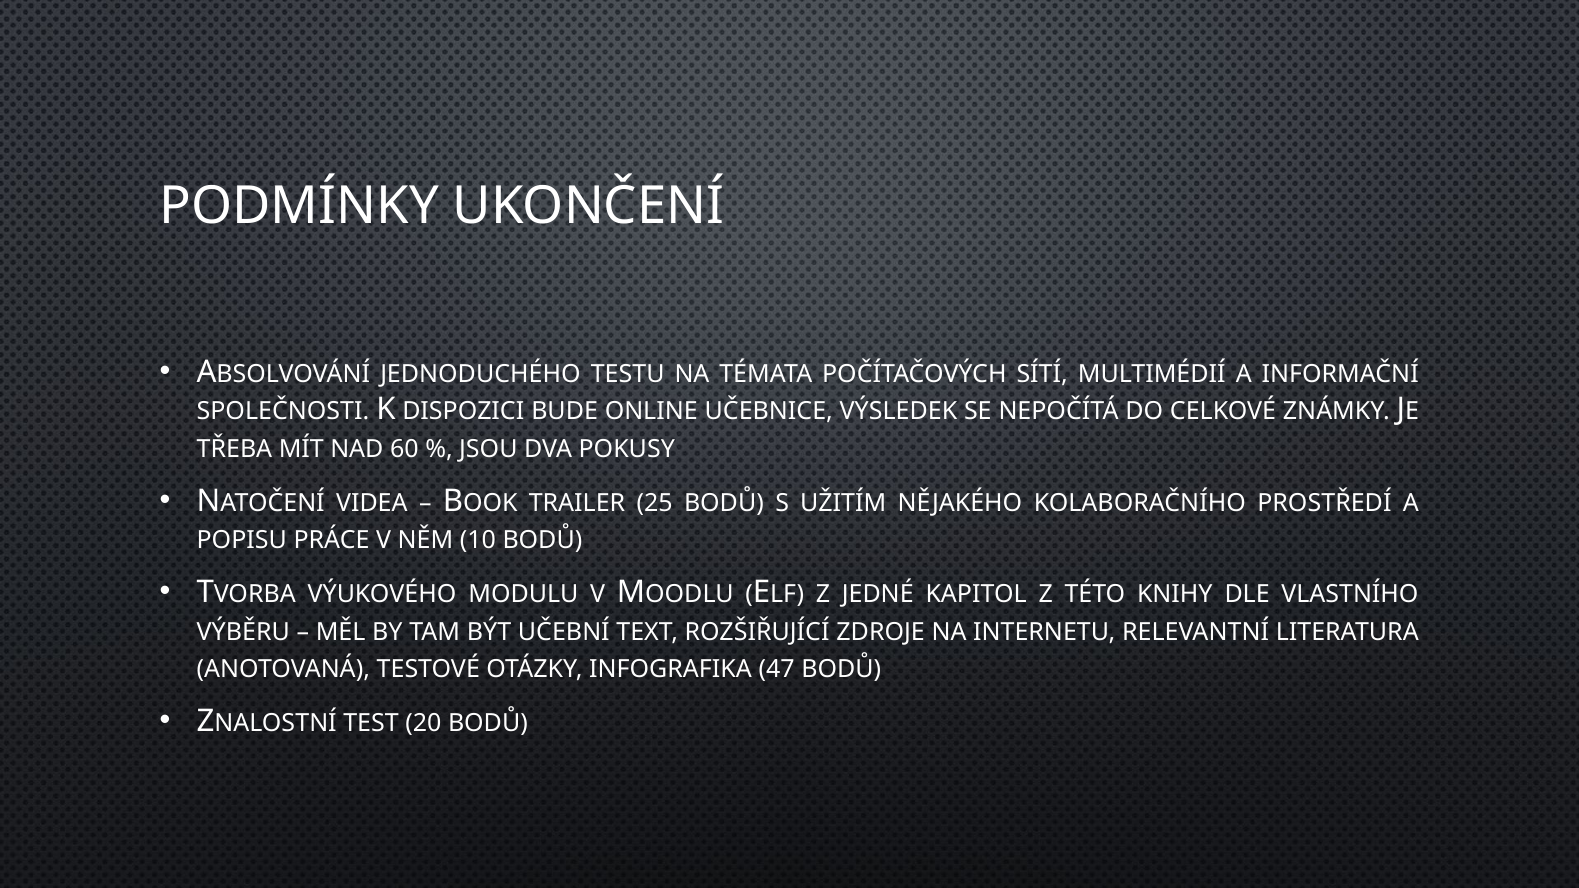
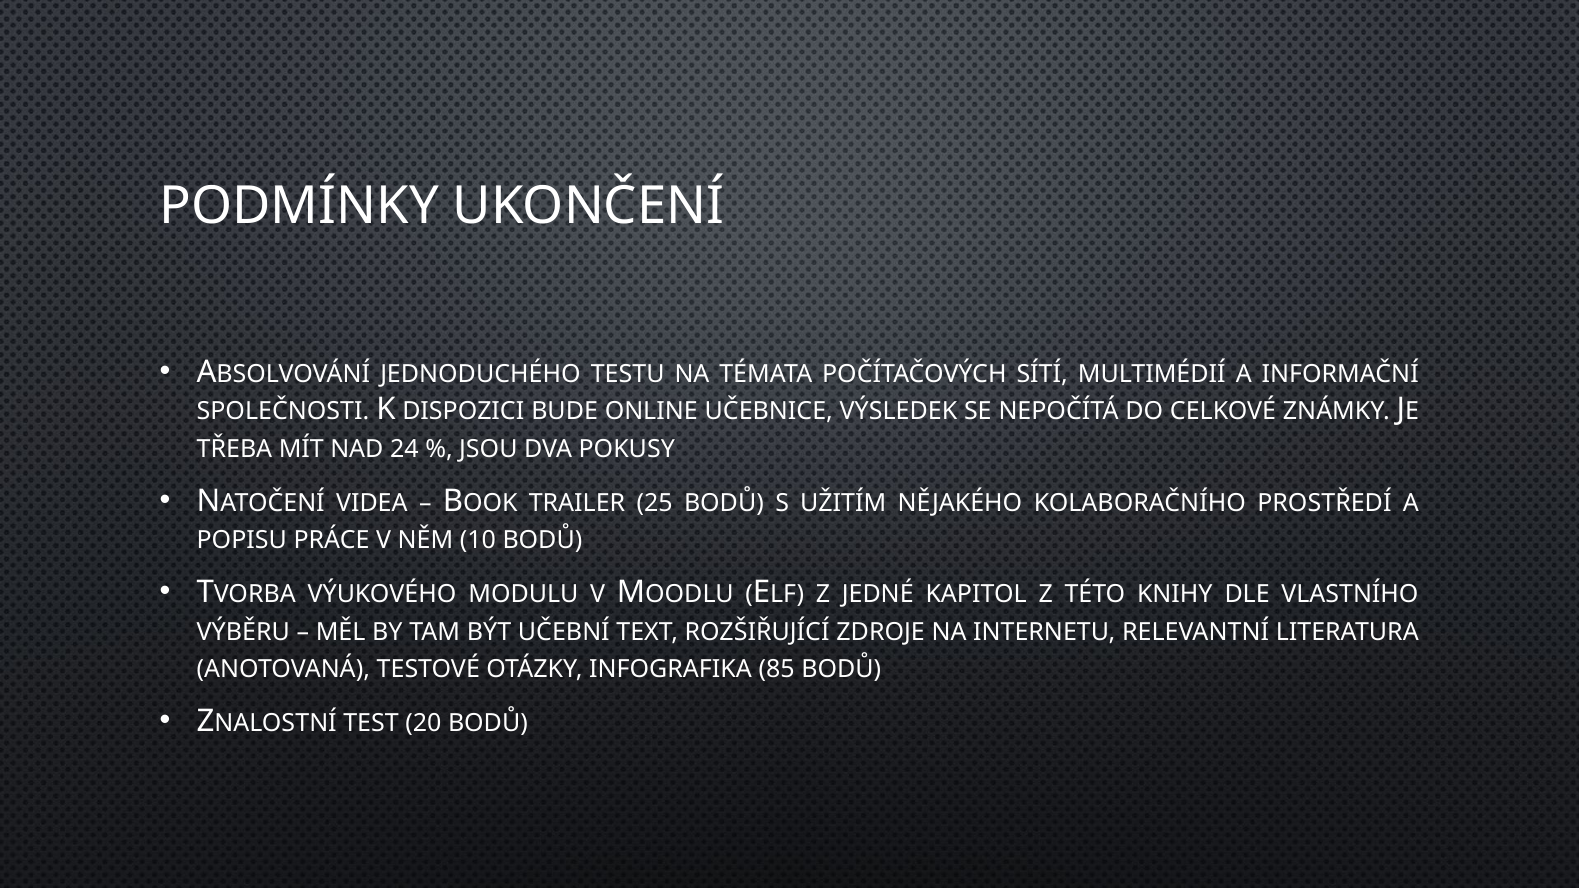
60: 60 -> 24
47: 47 -> 85
